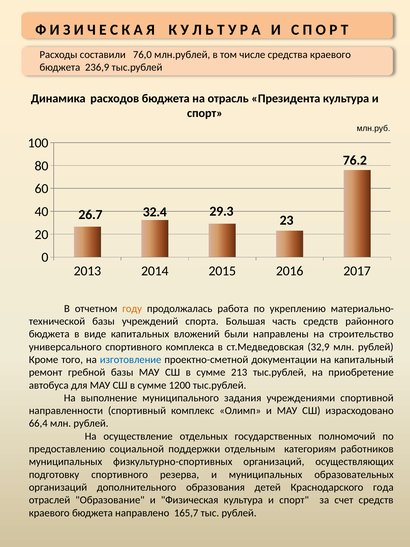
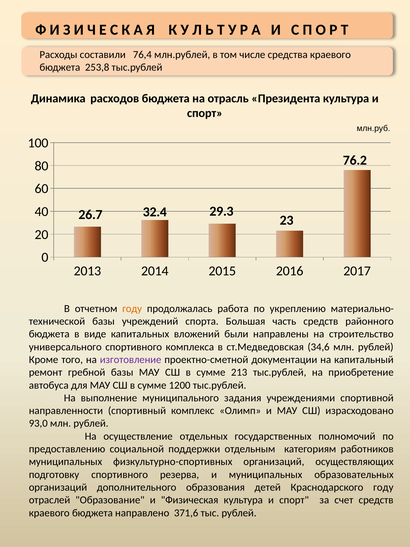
76,0: 76,0 -> 76,4
236,9: 236,9 -> 253,8
32,9: 32,9 -> 34,6
изготовление colour: blue -> purple
66,4: 66,4 -> 93,0
Краснодарского года: года -> году
165,7: 165,7 -> 371,6
